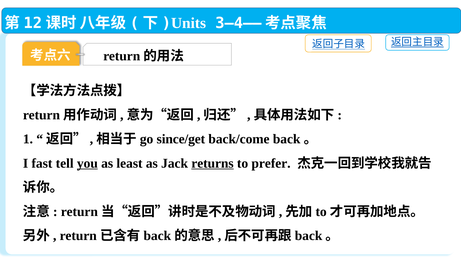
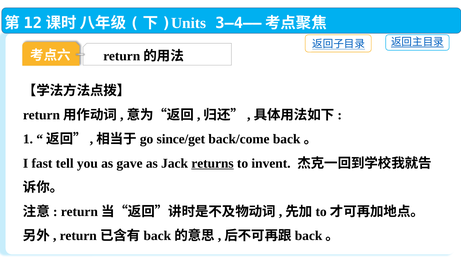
you underline: present -> none
least: least -> gave
prefer: prefer -> invent
